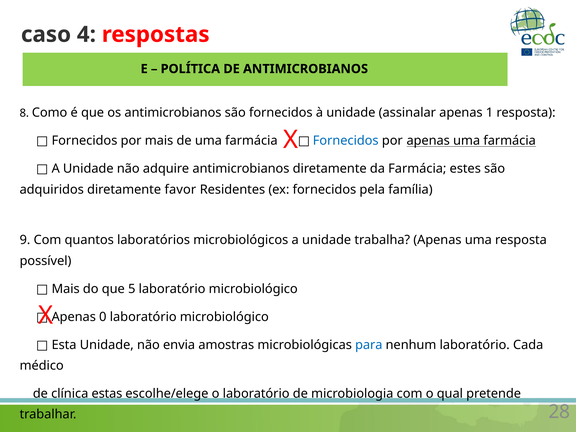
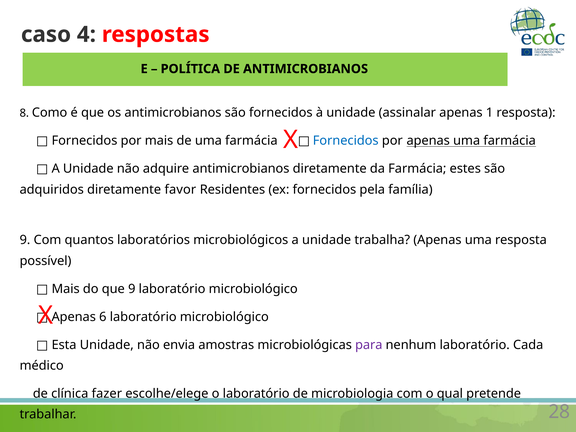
que 5: 5 -> 9
0: 0 -> 6
para colour: blue -> purple
estas: estas -> fazer
